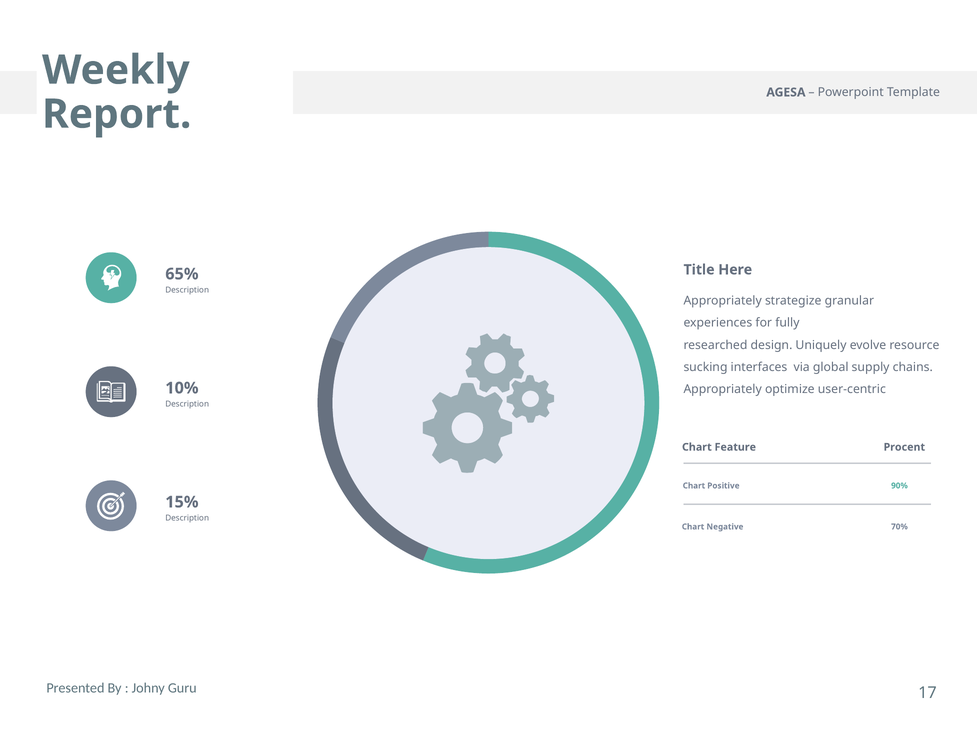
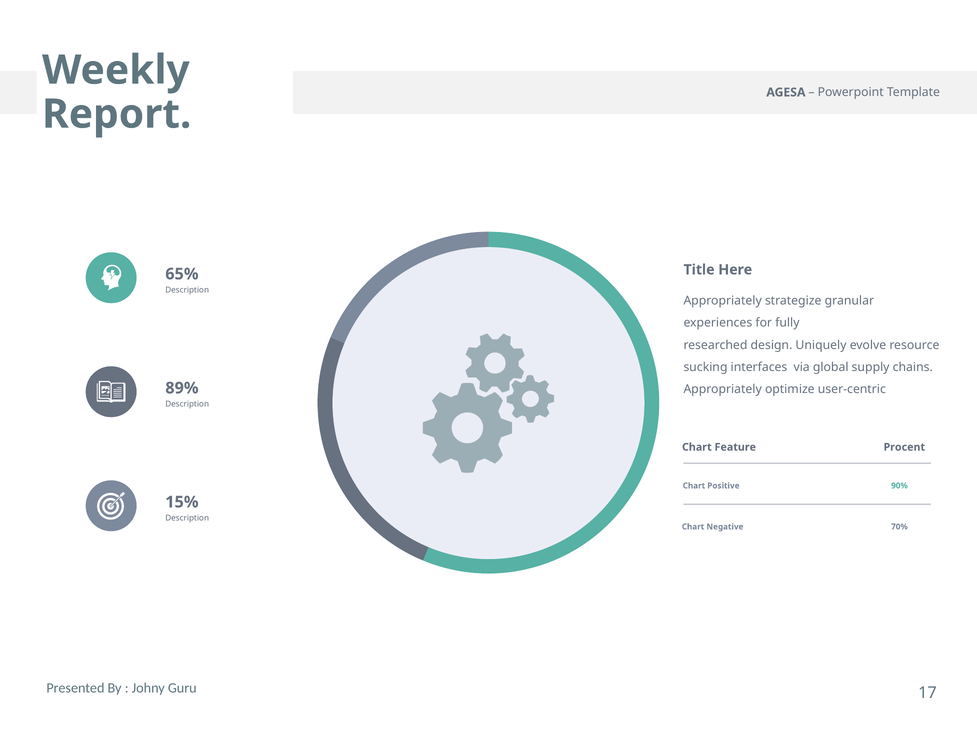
10%: 10% -> 89%
